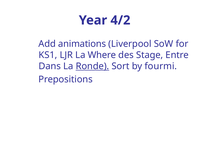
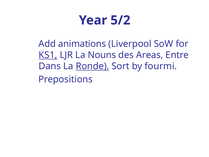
4/2: 4/2 -> 5/2
KS1 underline: none -> present
Where: Where -> Nouns
Stage: Stage -> Areas
